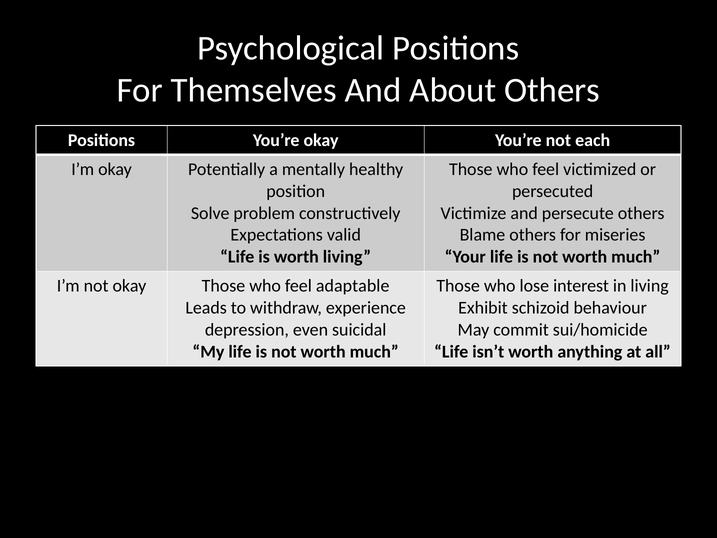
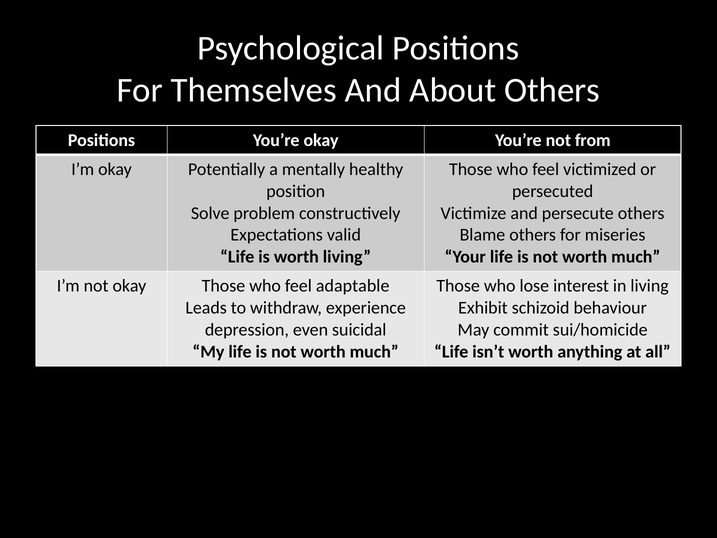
each: each -> from
